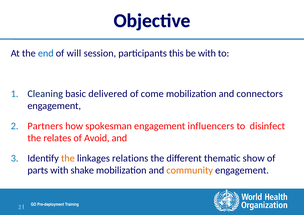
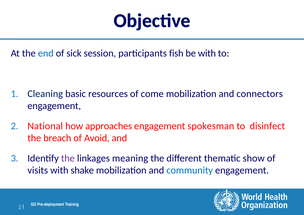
will: will -> sick
this: this -> fish
delivered: delivered -> resources
Partners: Partners -> National
spokesman: spokesman -> approaches
influencers: influencers -> spokesman
relates: relates -> breach
the at (68, 158) colour: orange -> purple
relations: relations -> meaning
parts: parts -> visits
community colour: orange -> blue
